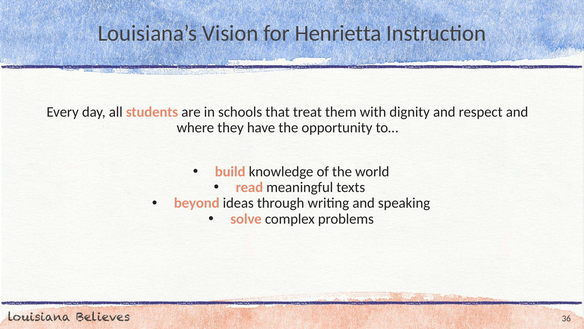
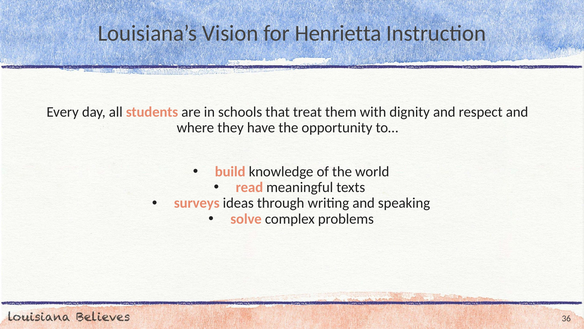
beyond: beyond -> surveys
